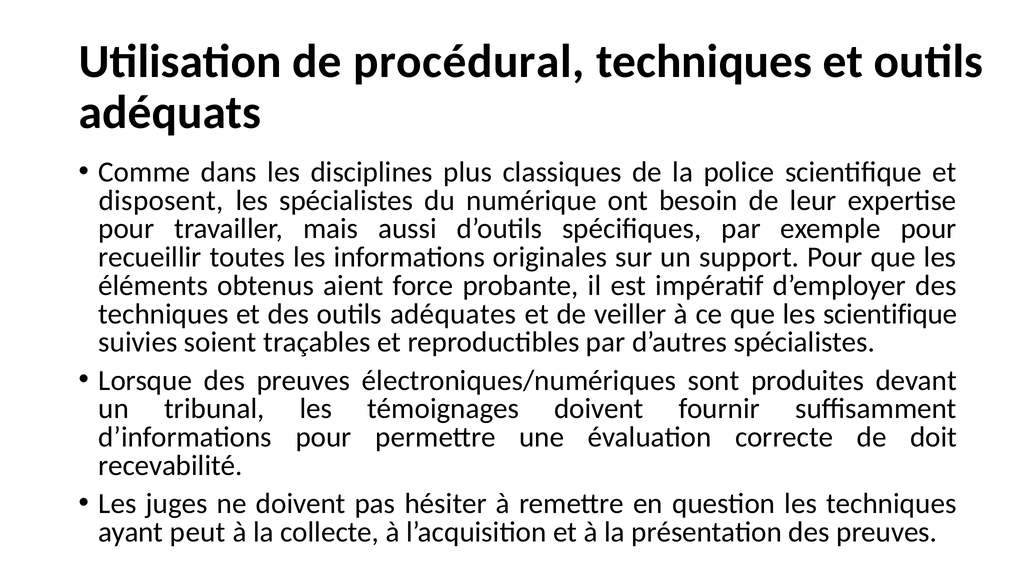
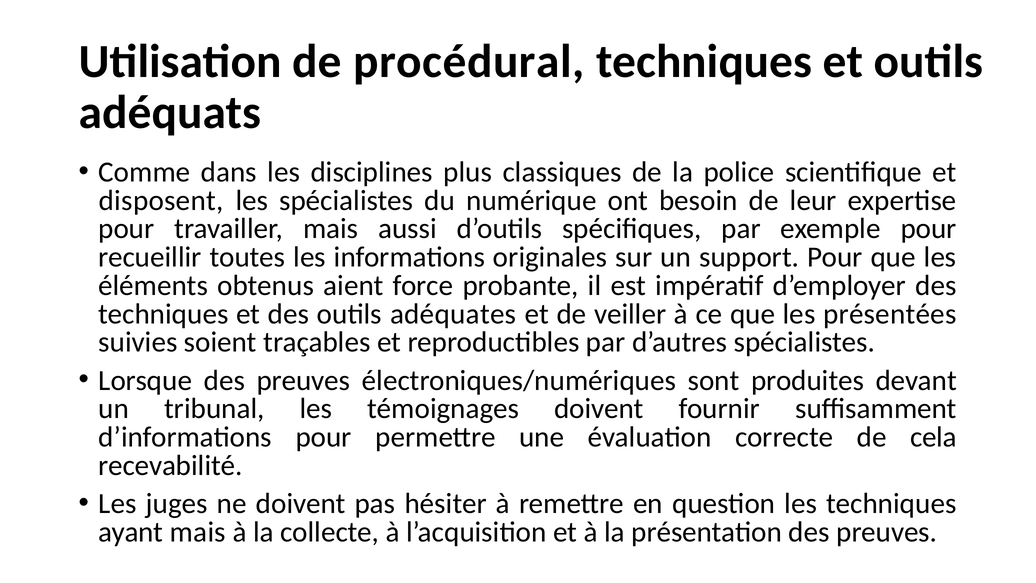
les scientifique: scientifique -> présentées
doit: doit -> cela
ayant peut: peut -> mais
